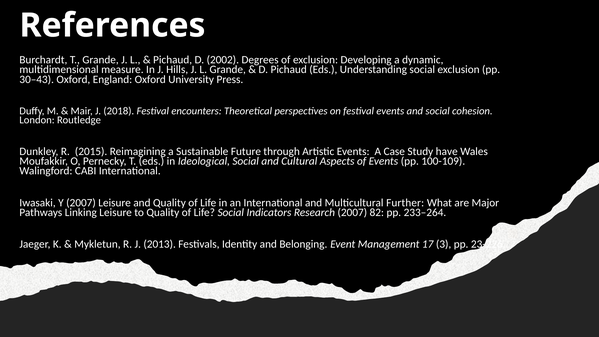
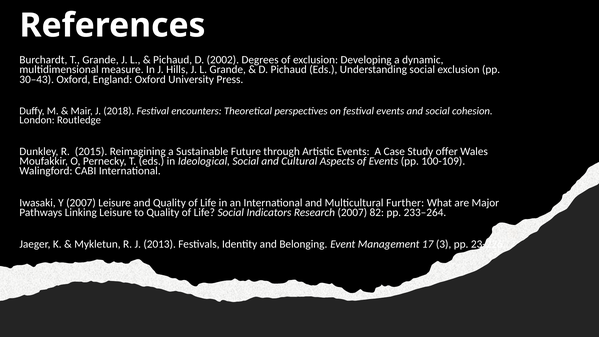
have: have -> offer
